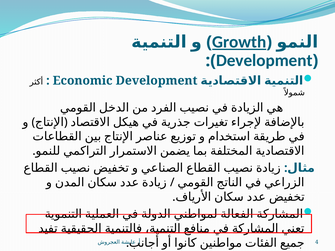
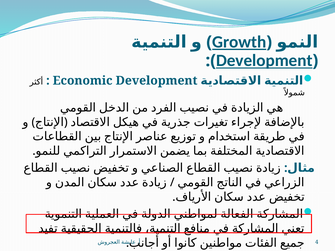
Development at (264, 61) underline: none -> present
